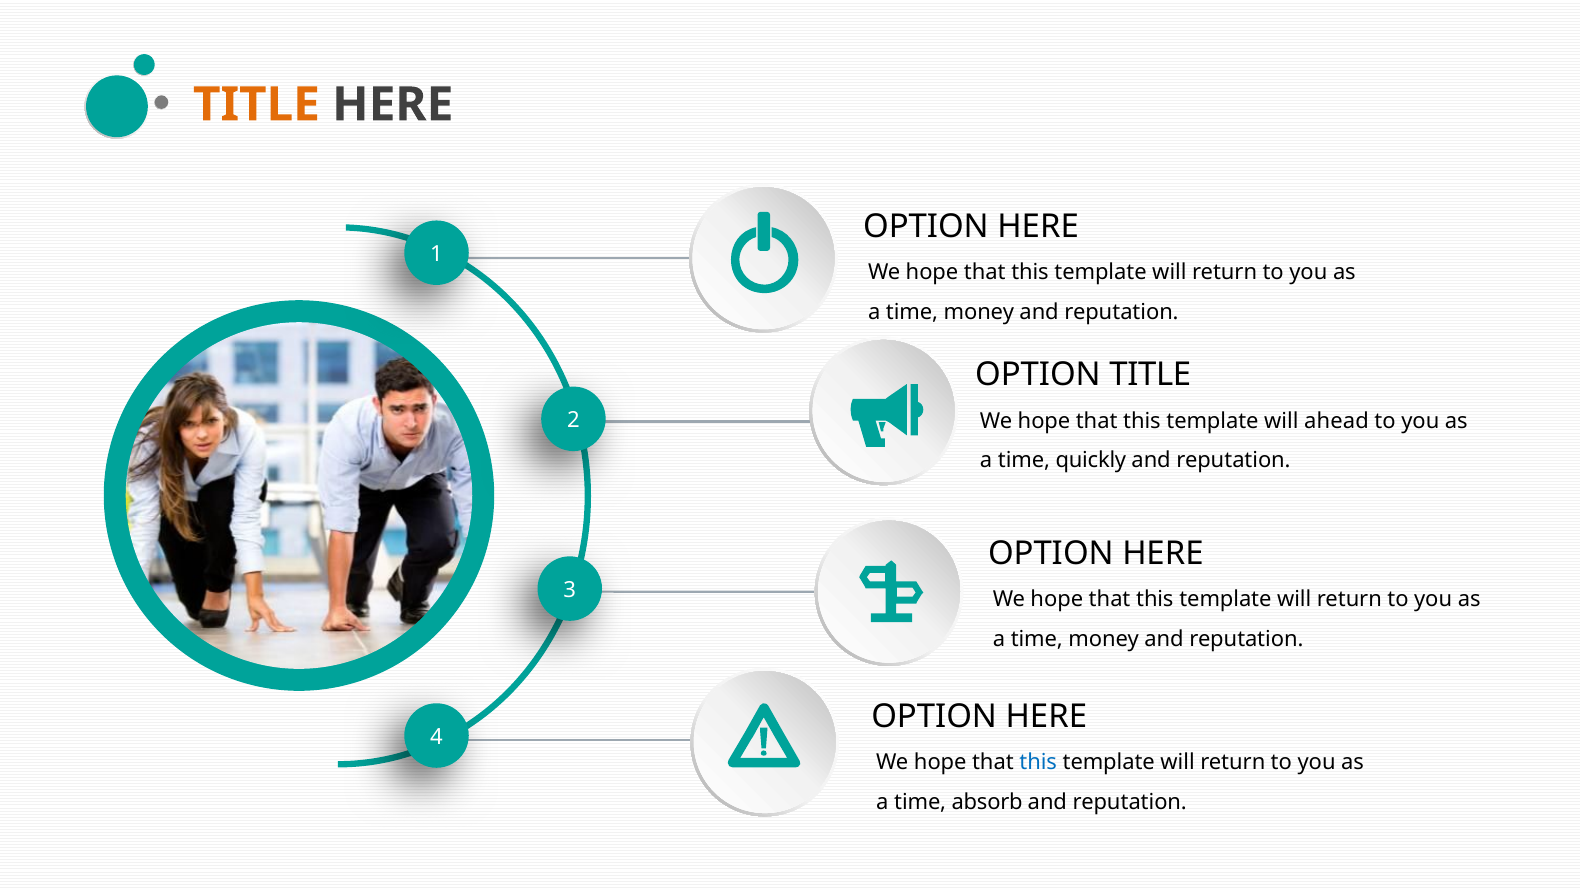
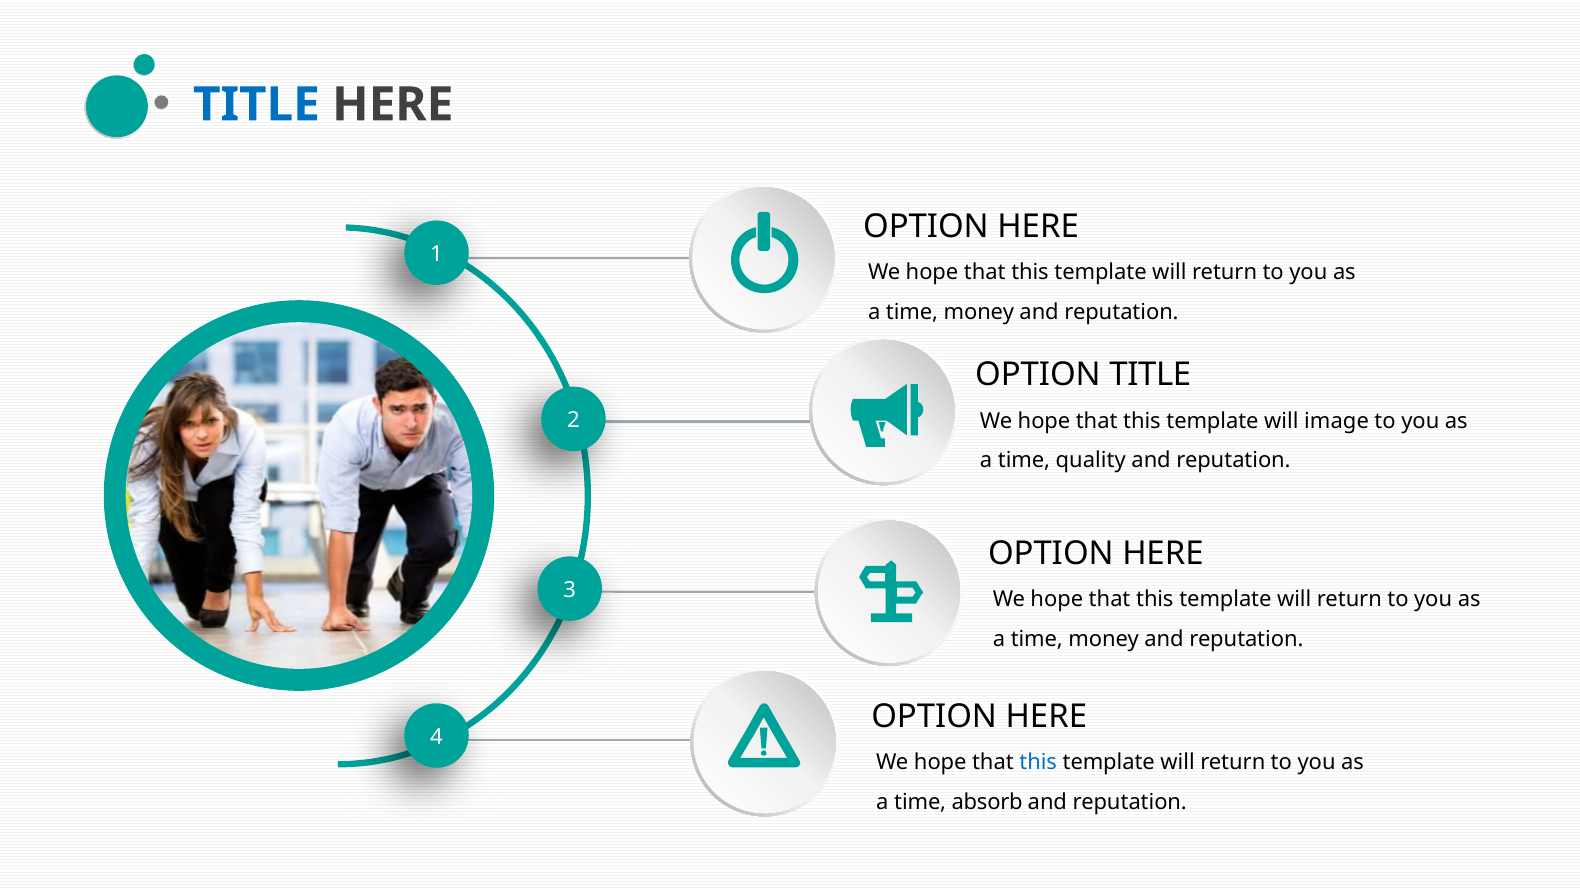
TITLE at (256, 105) colour: orange -> blue
ahead: ahead -> image
quickly: quickly -> quality
